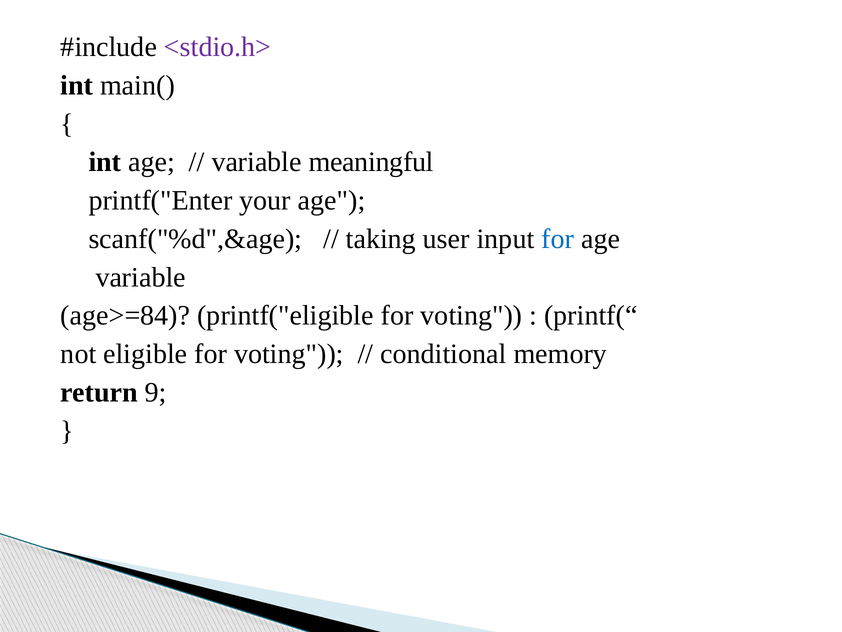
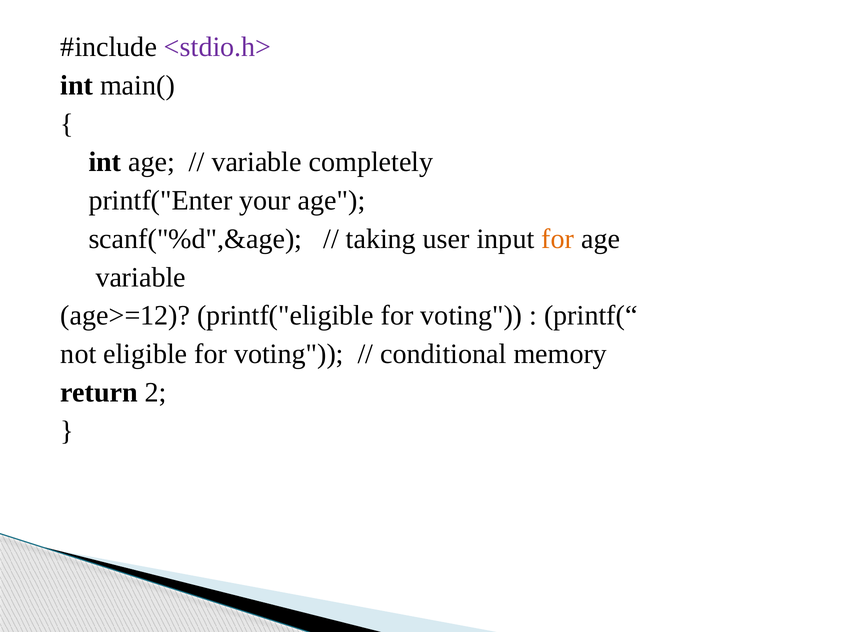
meaningful: meaningful -> completely
for at (558, 239) colour: blue -> orange
age>=84: age>=84 -> age>=12
9: 9 -> 2
